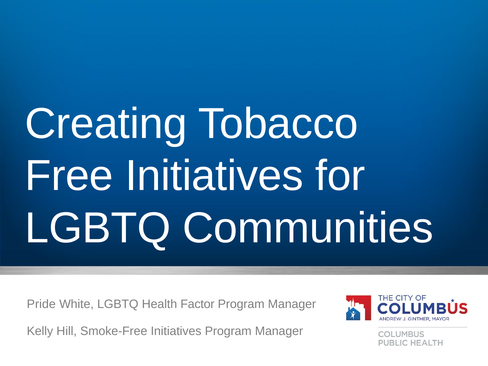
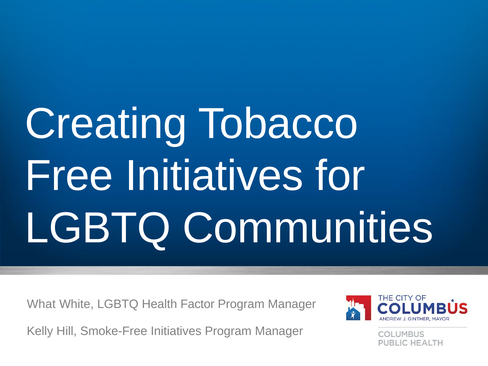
Pride: Pride -> What
